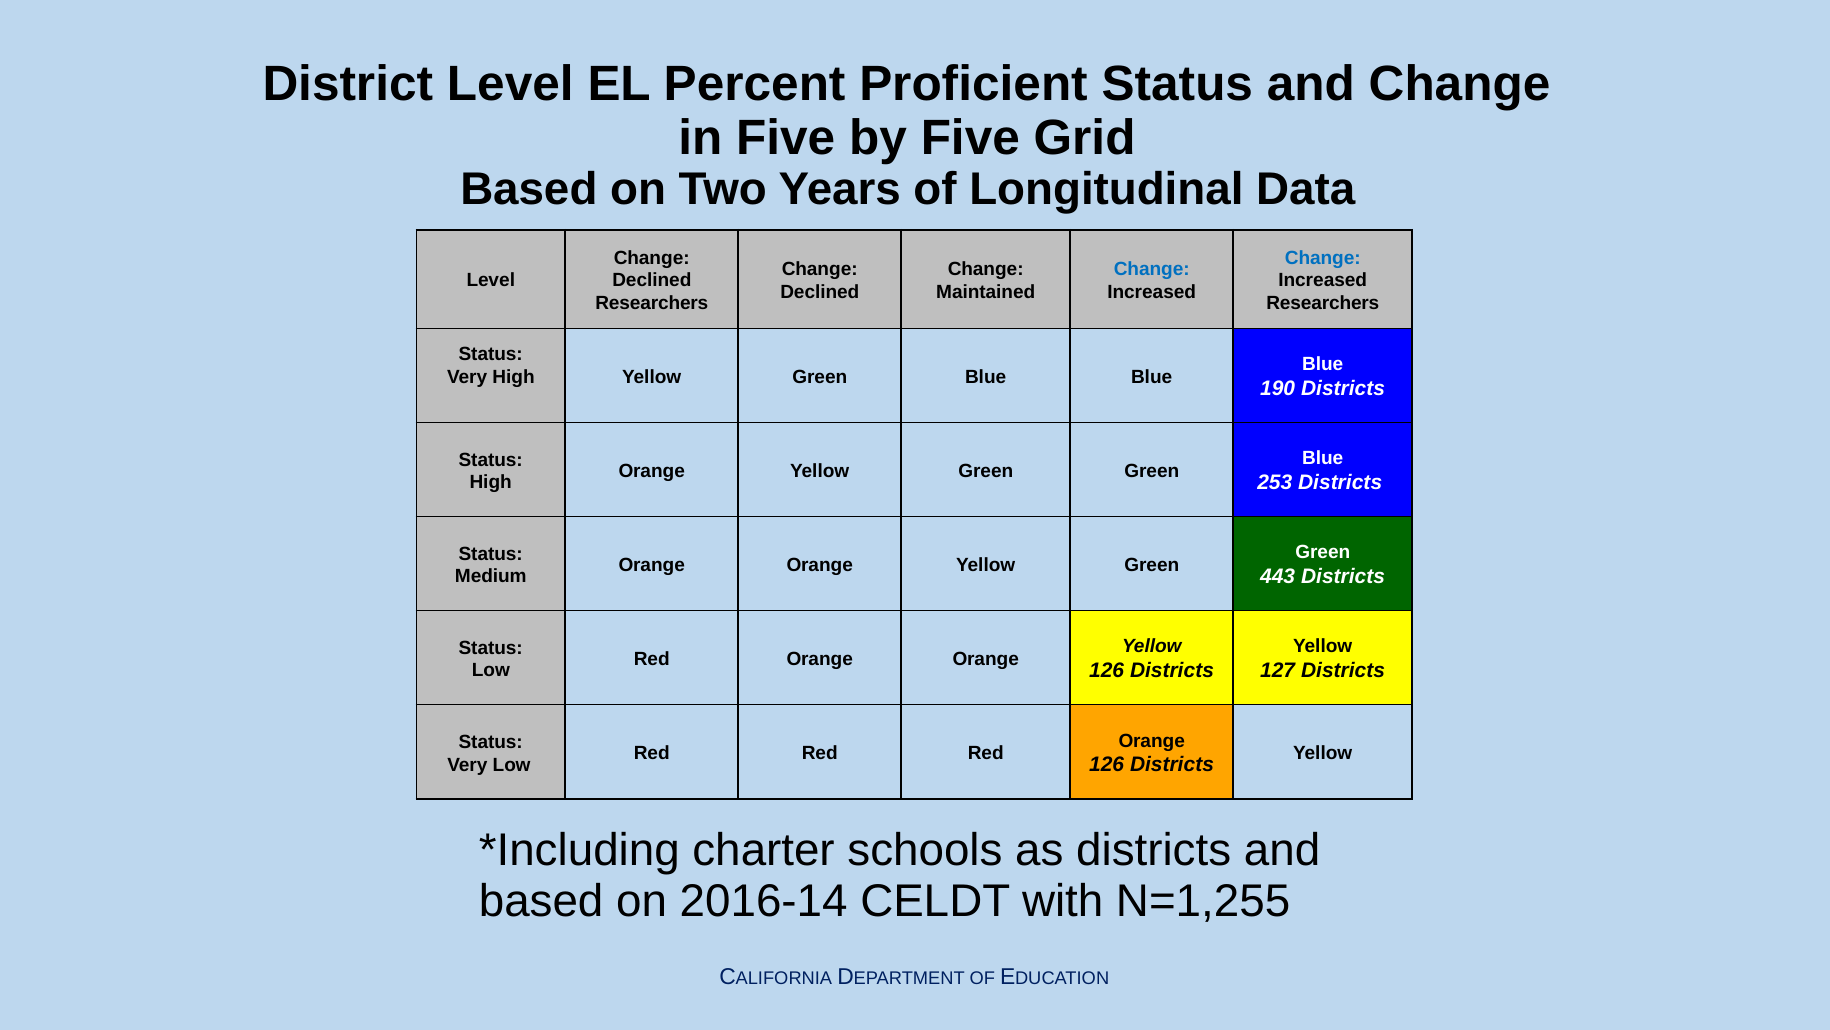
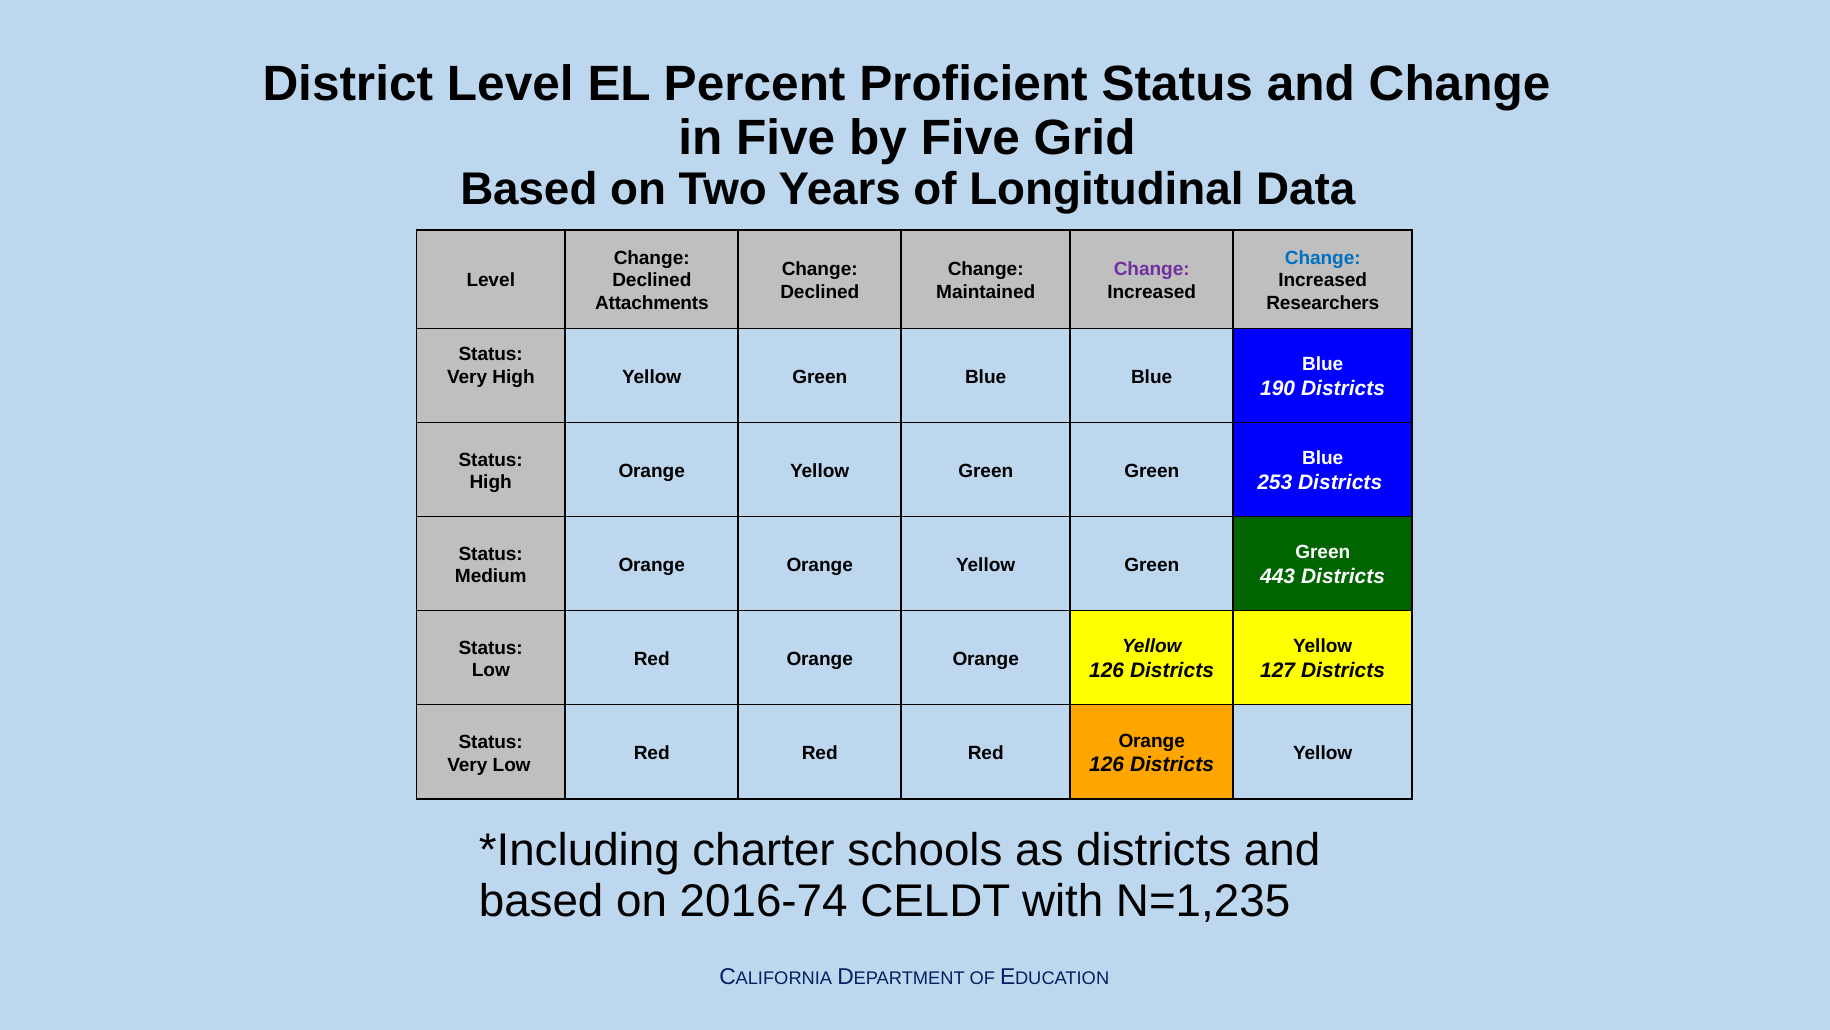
Change at (1152, 269) colour: blue -> purple
Researchers at (652, 303): Researchers -> Attachments
2016-14: 2016-14 -> 2016-74
N=1,255: N=1,255 -> N=1,235
